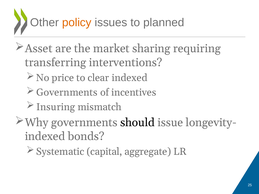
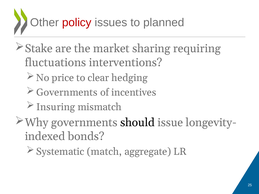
policy colour: orange -> red
Asset: Asset -> Stake
transferring: transferring -> fluctuations
clear indexed: indexed -> hedging
capital: capital -> match
